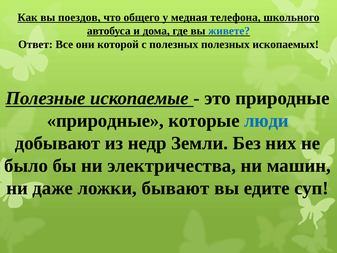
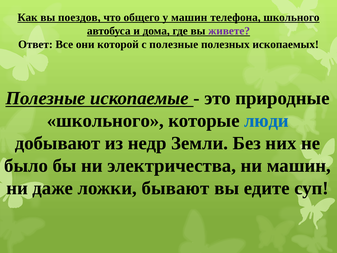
у медная: медная -> машин
живете colour: blue -> purple
с полезных: полезных -> полезные
природные at (105, 121): природные -> школьного
